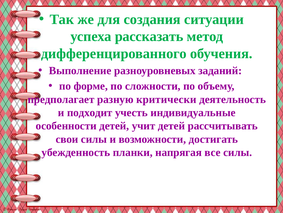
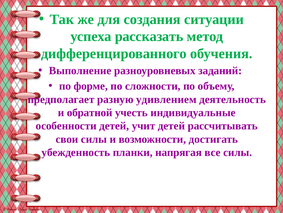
критически: критически -> удивлением
подходит: подходит -> обратной
